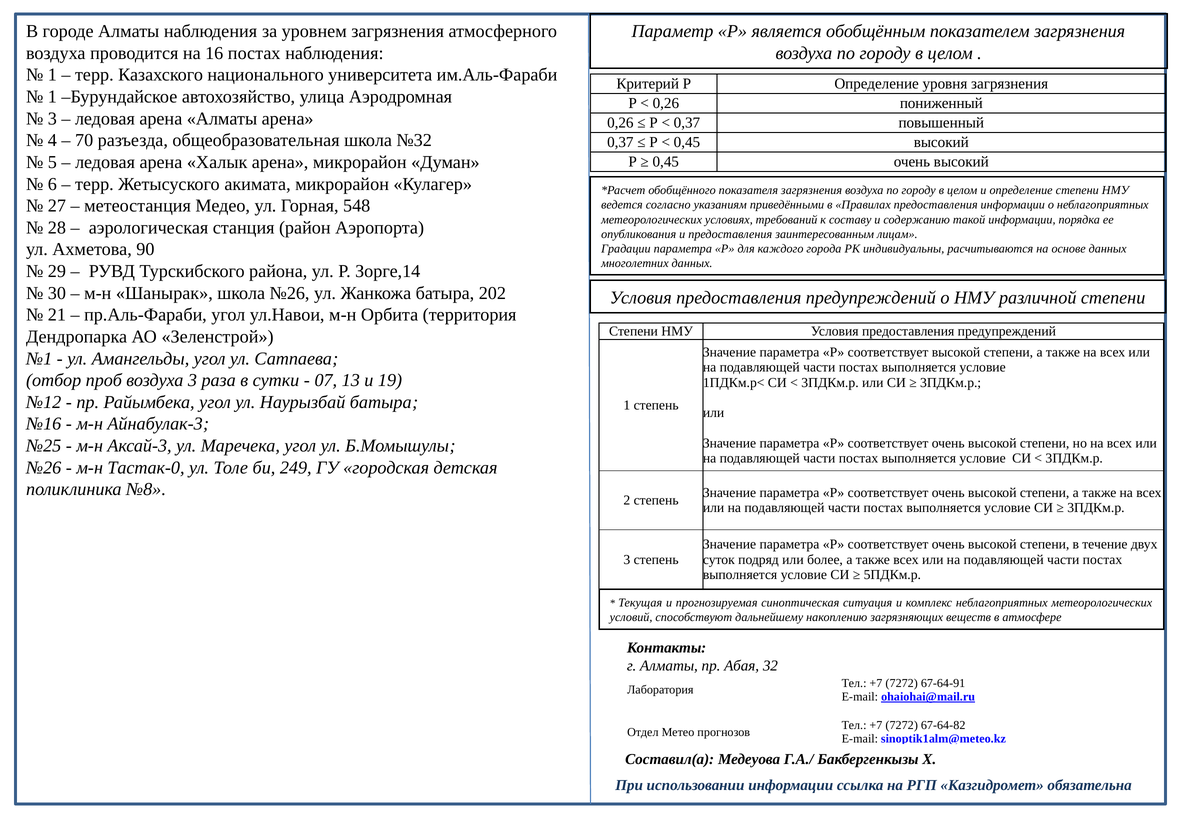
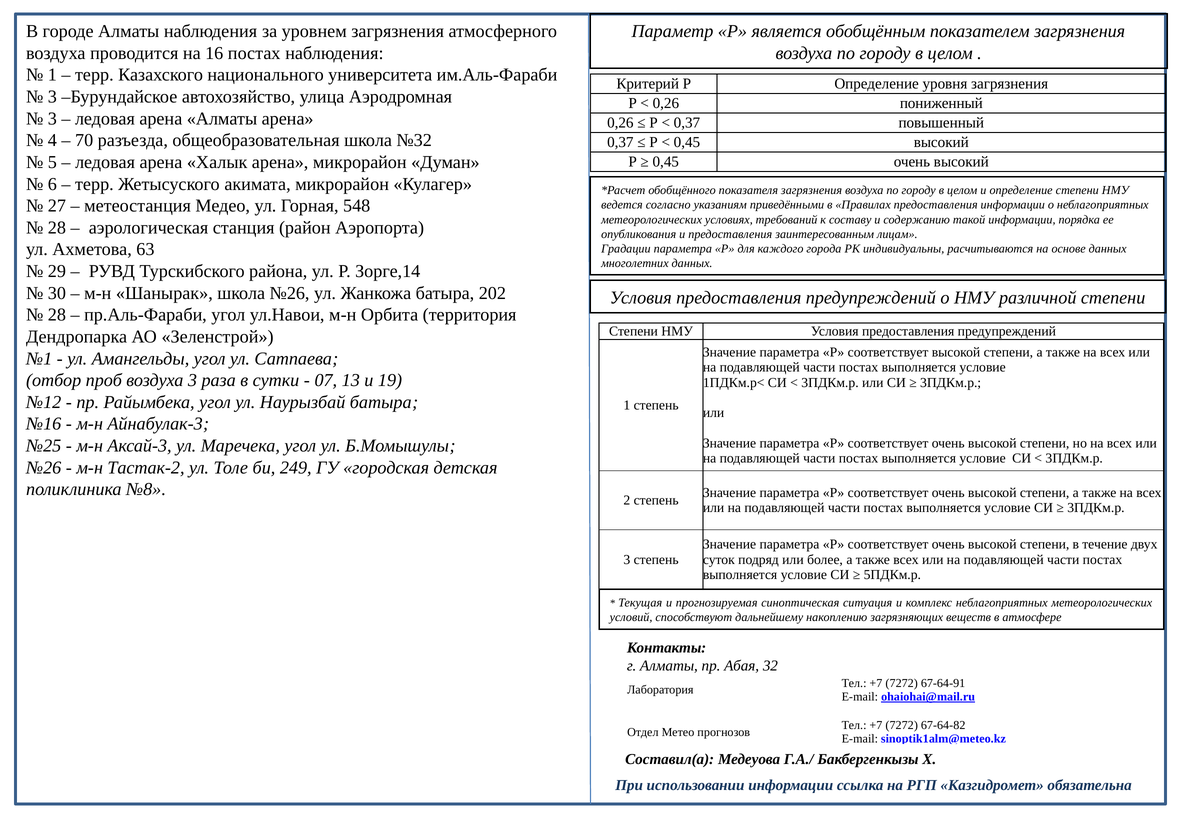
1 at (52, 97): 1 -> 3
90: 90 -> 63
21 at (57, 315): 21 -> 28
Тастак-0: Тастак-0 -> Тастак-2
